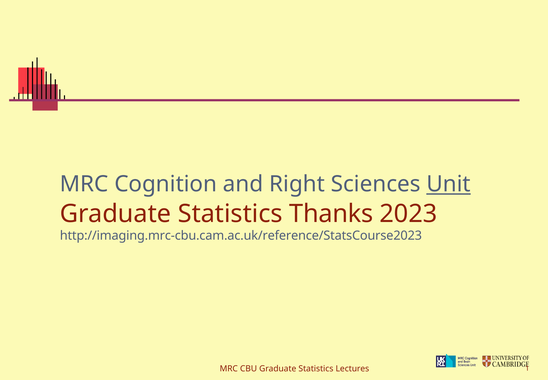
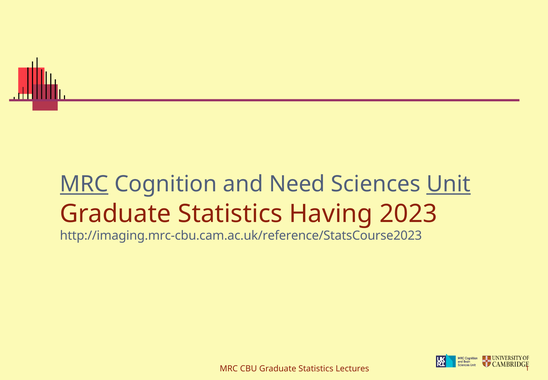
MRC at (84, 184) underline: none -> present
Right: Right -> Need
Thanks: Thanks -> Having
